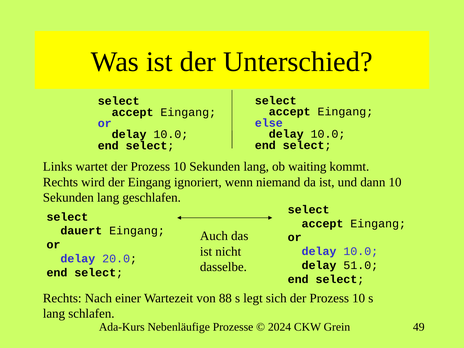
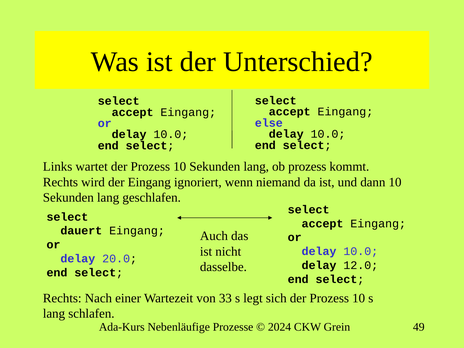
ob waiting: waiting -> prozess
51.0: 51.0 -> 12.0
88: 88 -> 33
